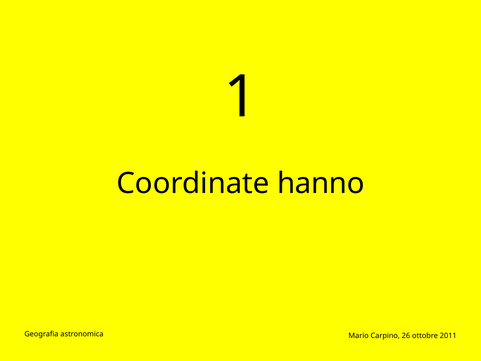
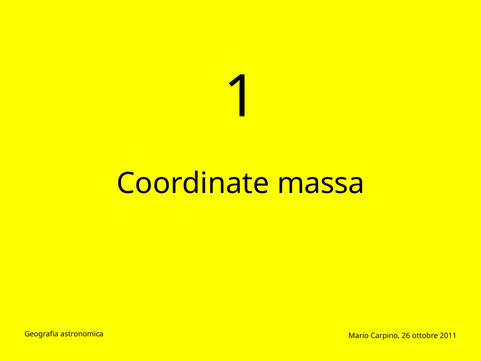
hanno: hanno -> massa
